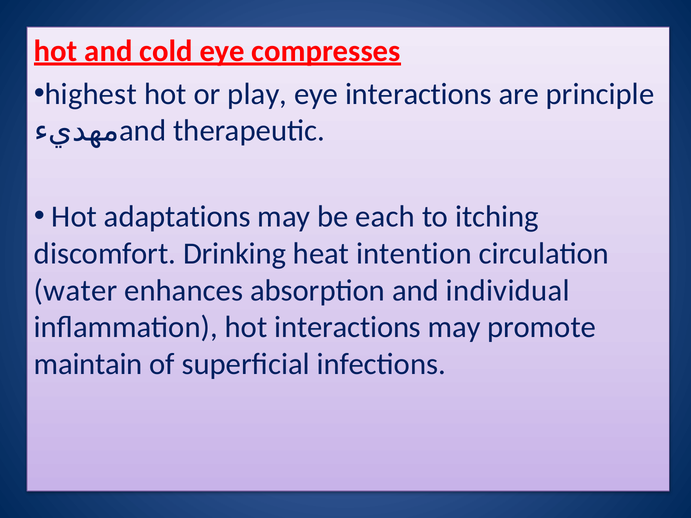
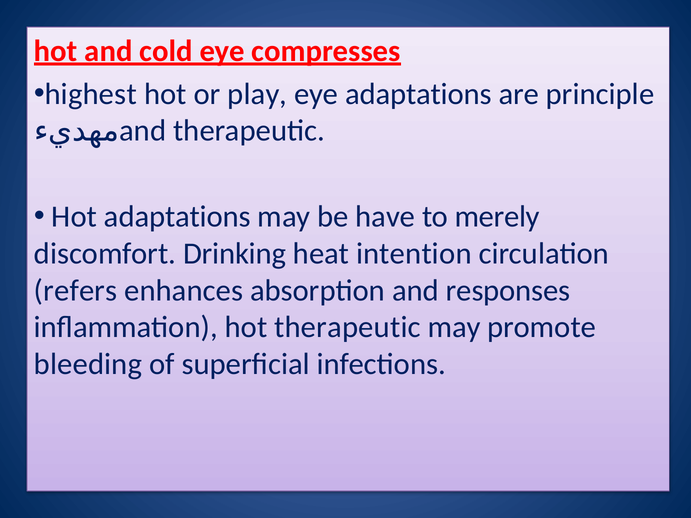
eye interactions: interactions -> adaptations
each: each -> have
itching: itching -> merely
water: water -> refers
individual: individual -> responses
hot interactions: interactions -> therapeutic
maintain: maintain -> bleeding
